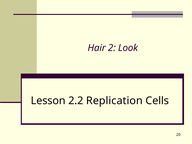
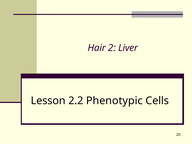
Look: Look -> Liver
Replication: Replication -> Phenotypic
